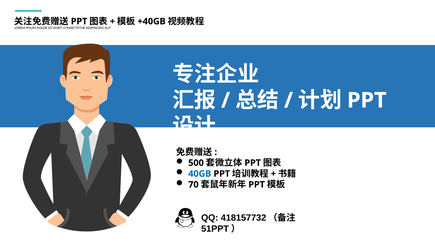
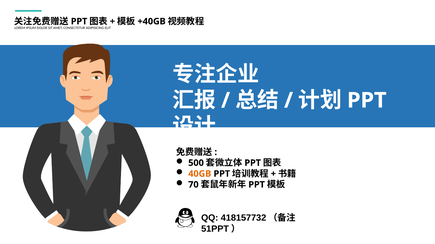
40GB colour: blue -> orange
